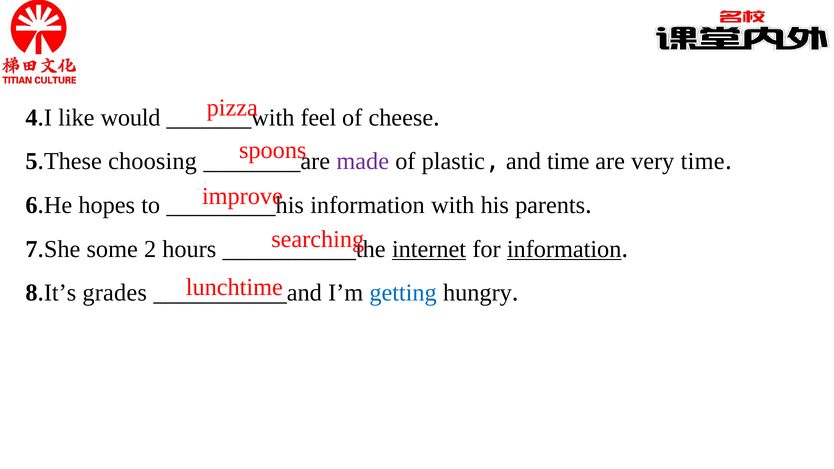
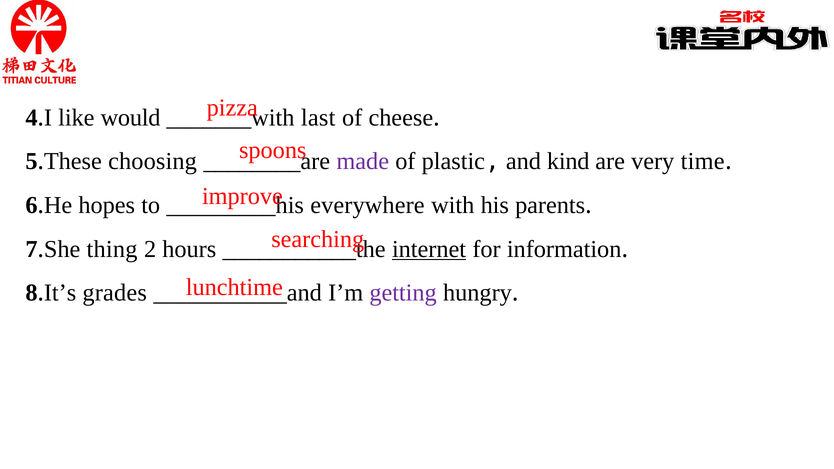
feel: feel -> last
and time: time -> kind
information at (368, 205): information -> everywhere
some: some -> thing
information at (564, 249) underline: present -> none
getting colour: blue -> purple
